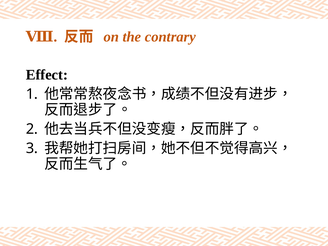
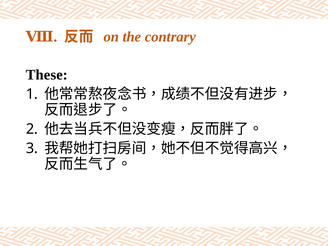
Effect: Effect -> These
